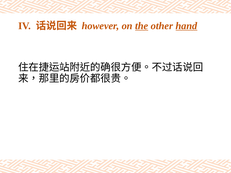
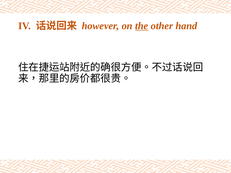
hand underline: present -> none
